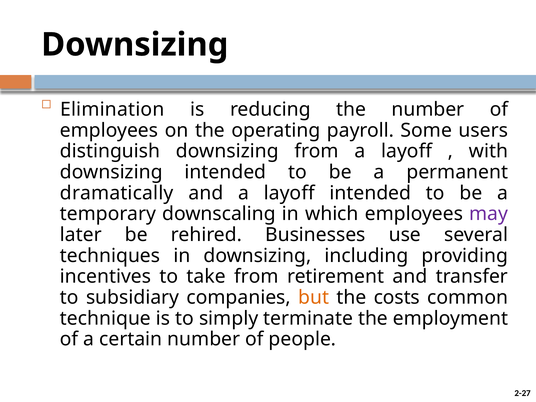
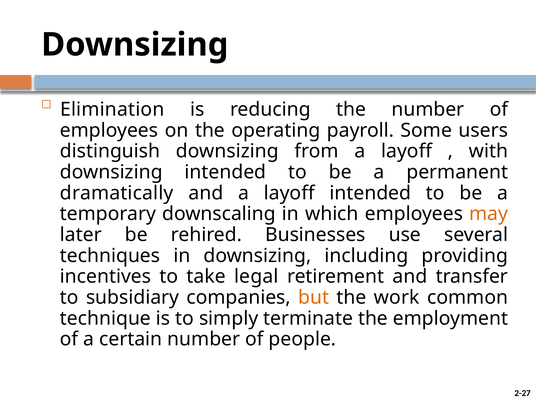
may colour: purple -> orange
take from: from -> legal
costs: costs -> work
